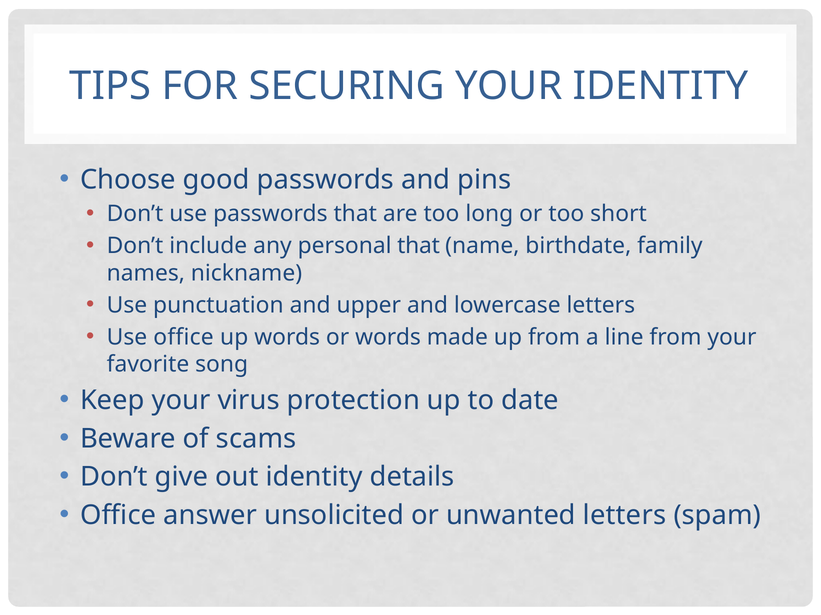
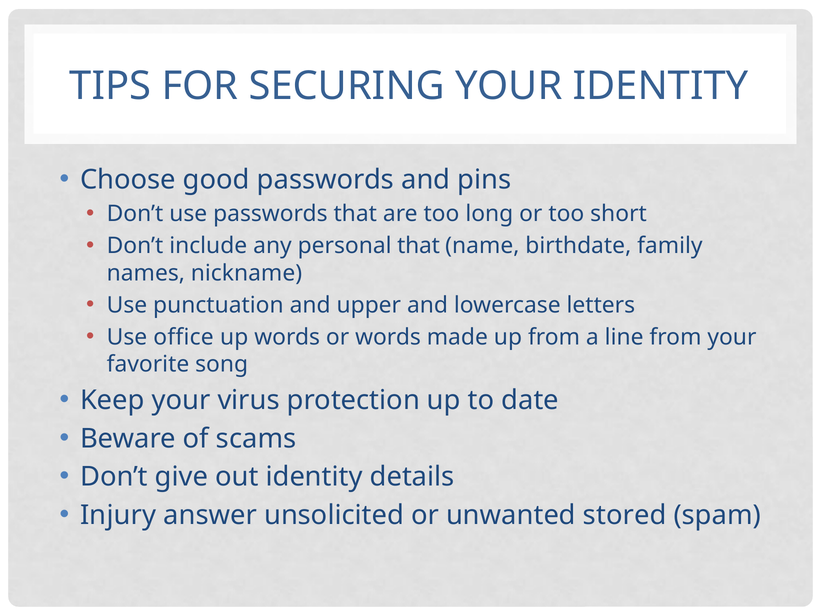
Office at (118, 516): Office -> Injury
unwanted letters: letters -> stored
